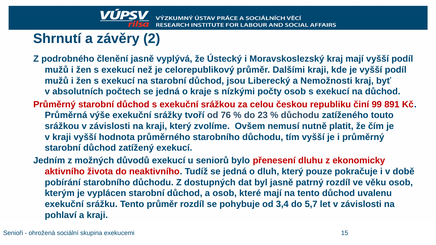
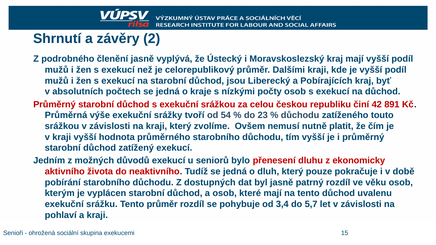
Nemožnosti: Nemožnosti -> Pobírajících
99: 99 -> 42
76: 76 -> 54
